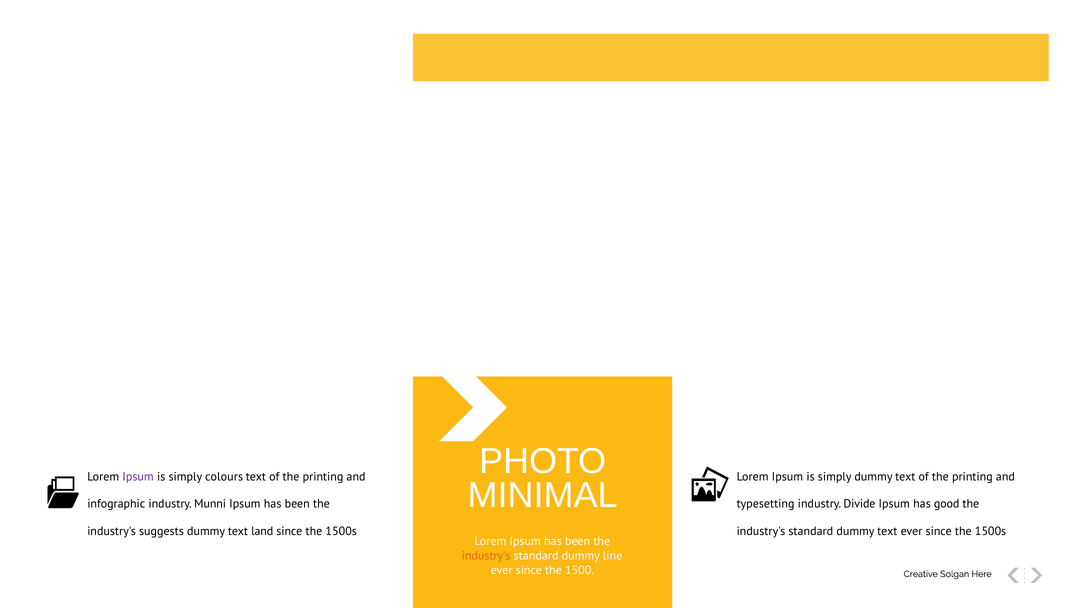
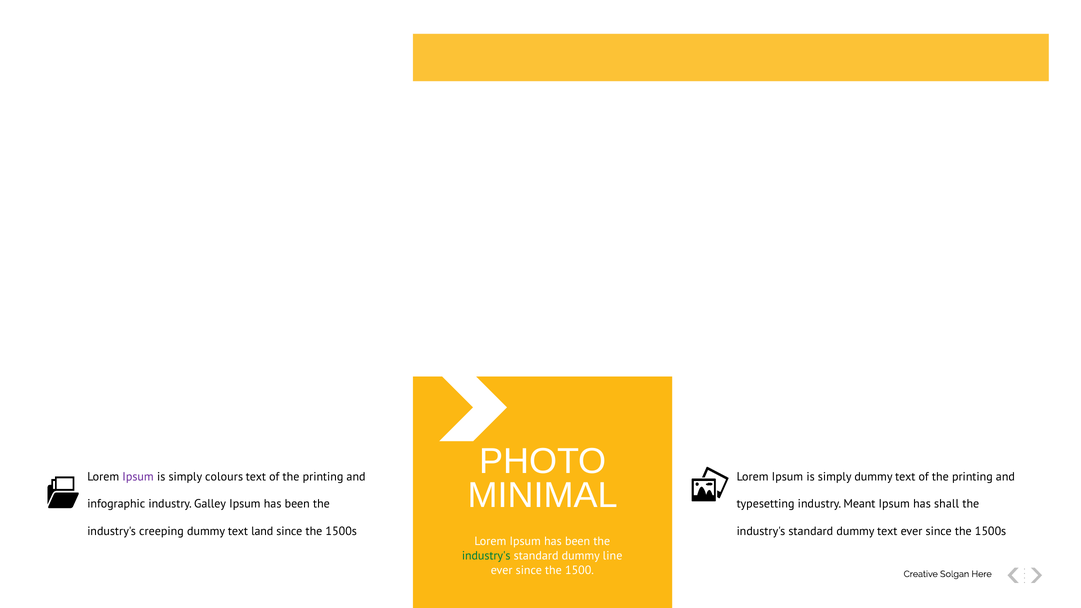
Munni: Munni -> Galley
Divide: Divide -> Meant
good: good -> shall
suggests: suggests -> creeping
industry's at (486, 556) colour: orange -> green
